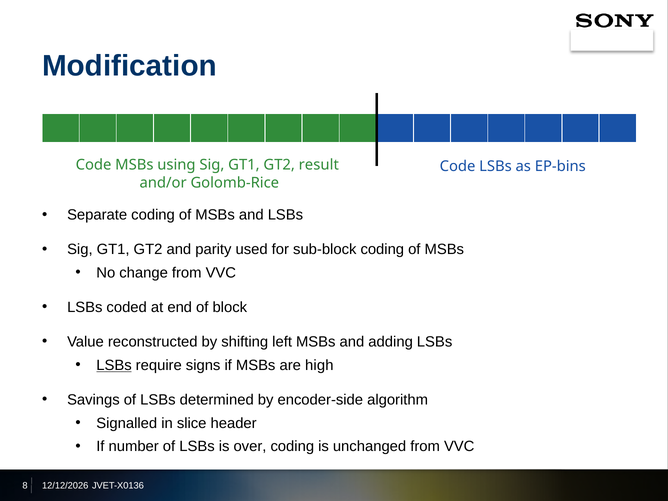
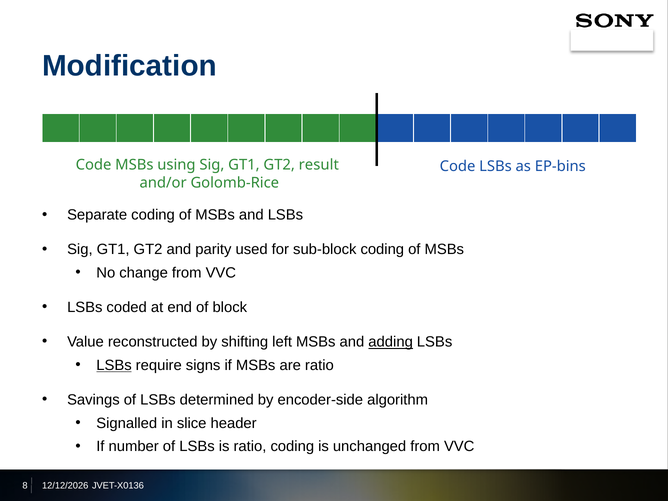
adding underline: none -> present
are high: high -> ratio
is over: over -> ratio
